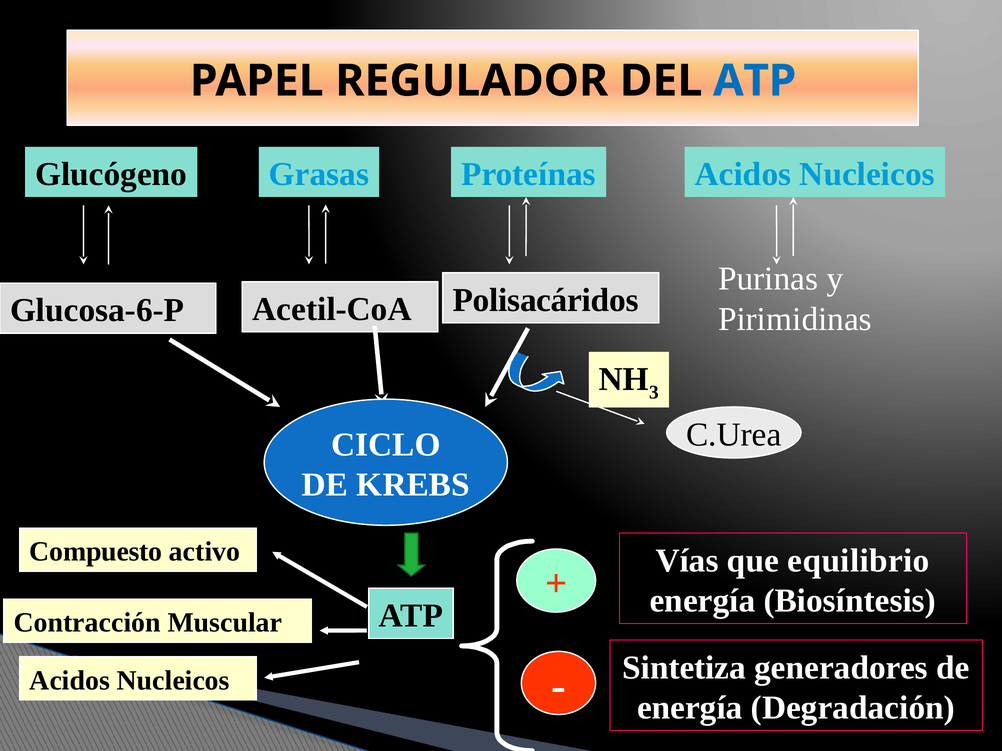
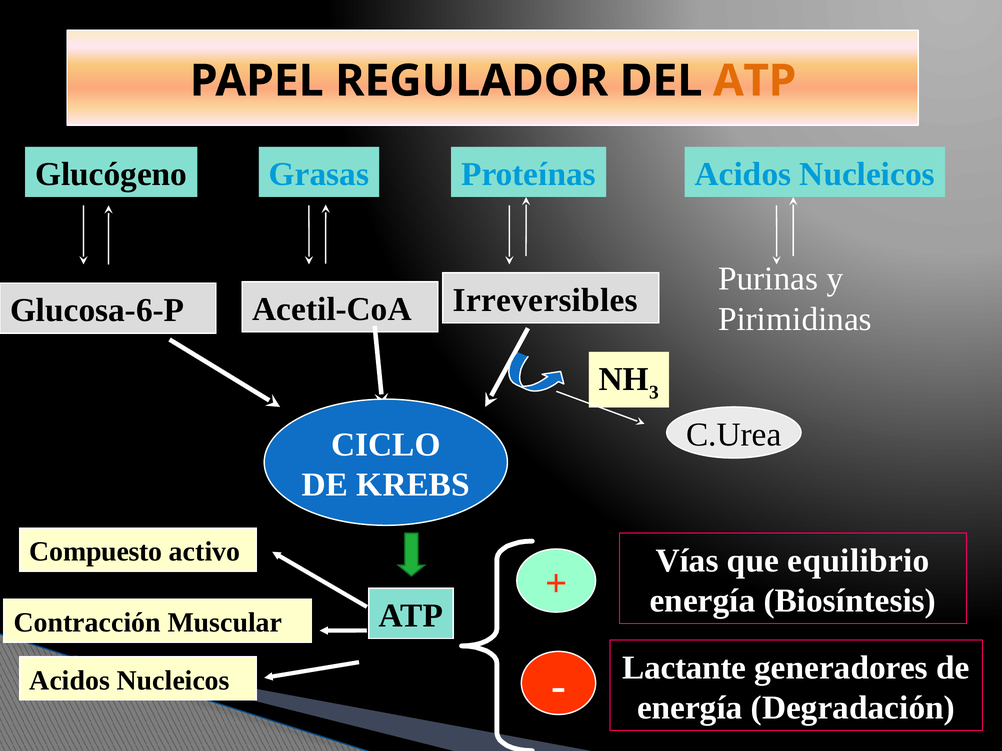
ATP at (755, 81) colour: blue -> orange
Polisacáridos: Polisacáridos -> Irreversibles
Sintetiza: Sintetiza -> Lactante
